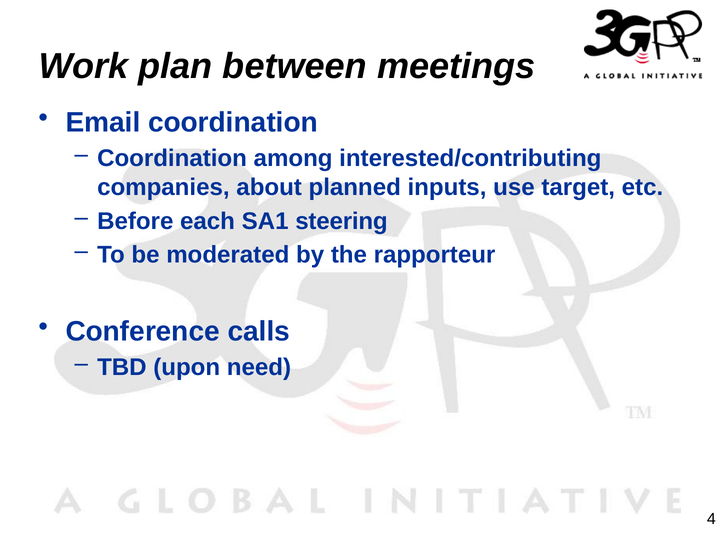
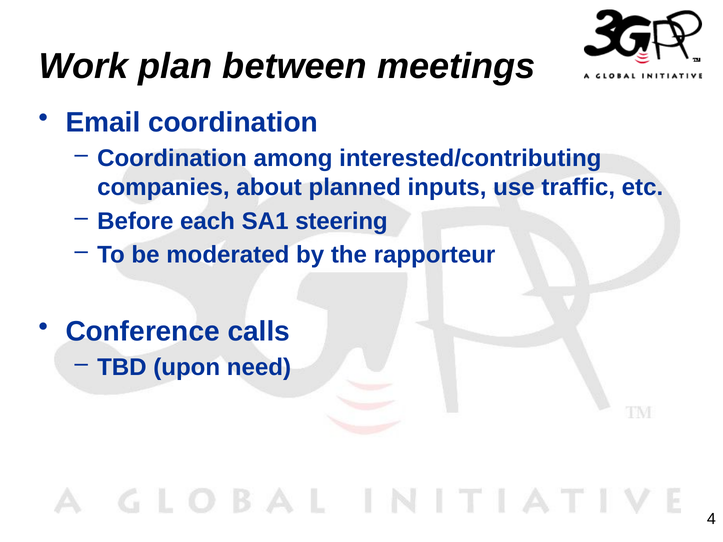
target: target -> traffic
